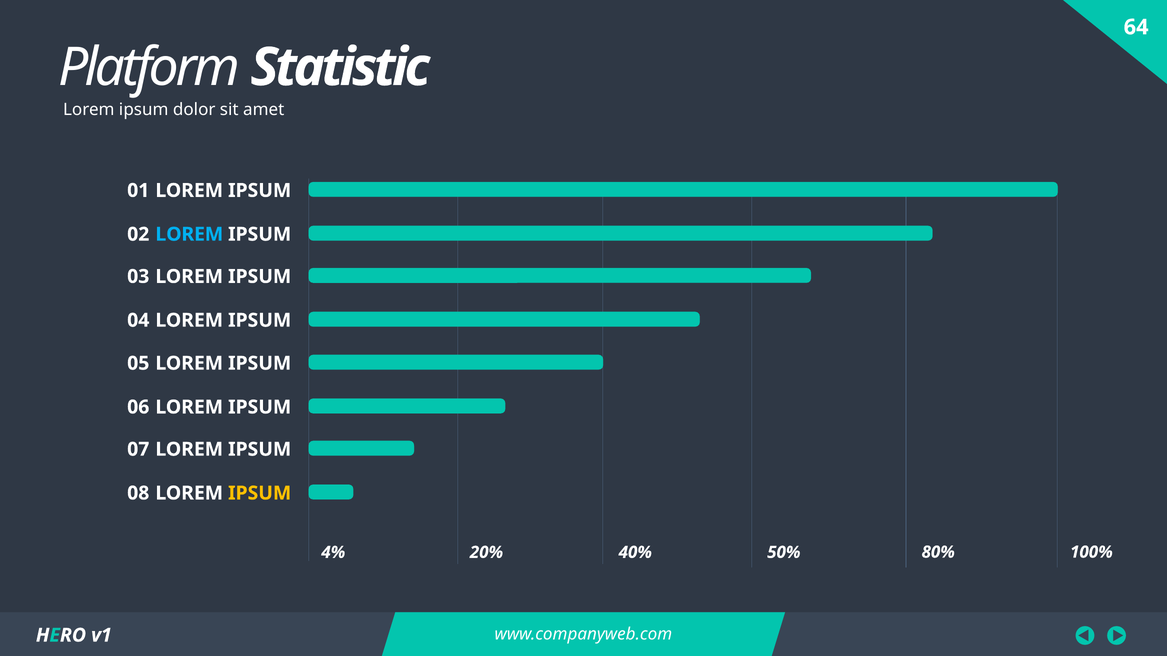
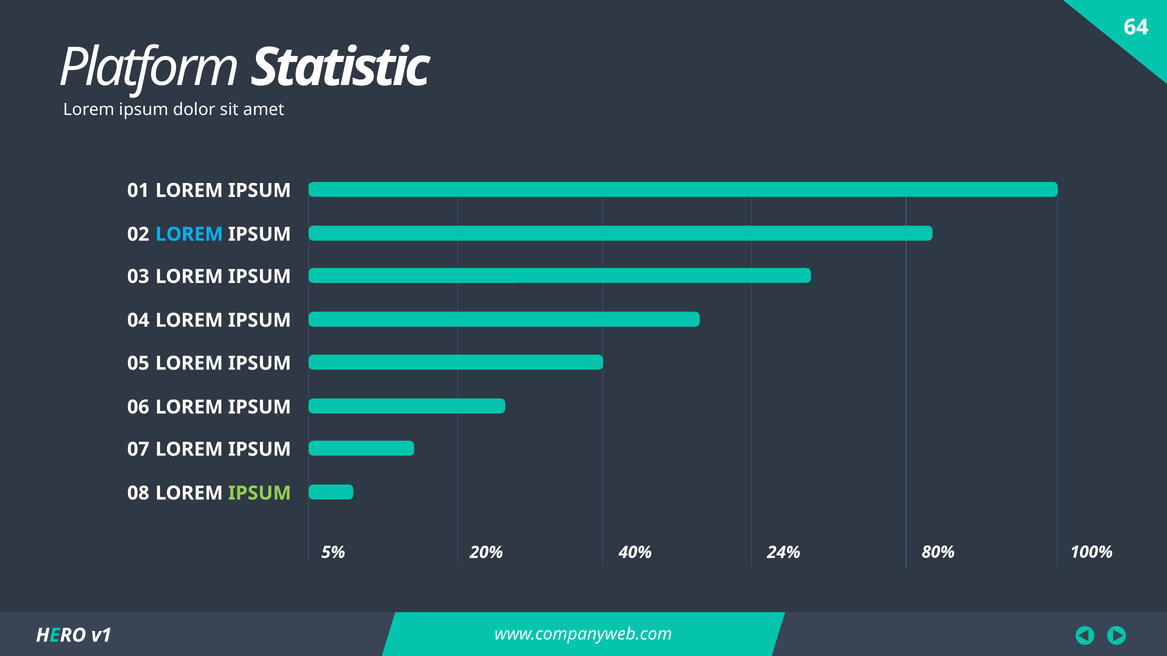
IPSUM at (260, 493) colour: yellow -> light green
4%: 4% -> 5%
50%: 50% -> 24%
